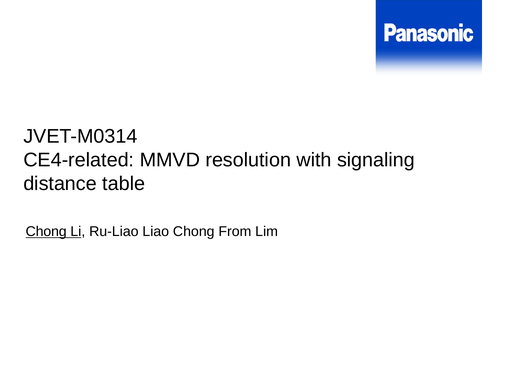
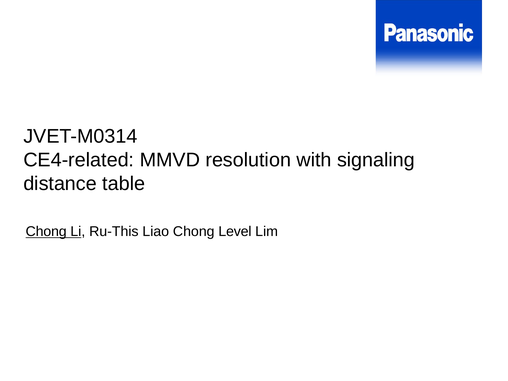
Ru-Liao: Ru-Liao -> Ru-This
From: From -> Level
